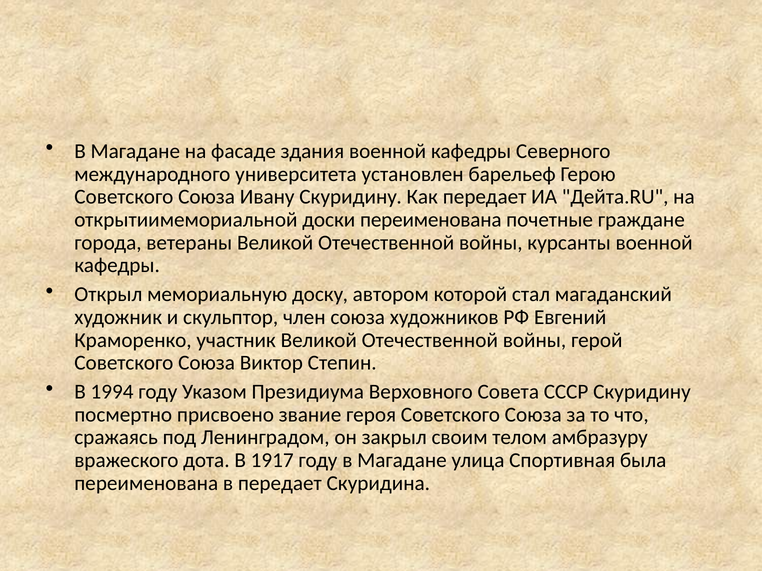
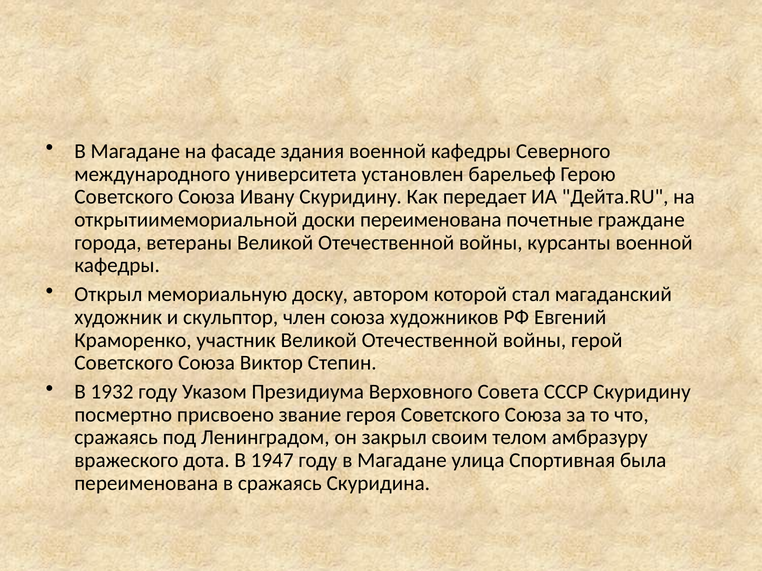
1994: 1994 -> 1932
1917: 1917 -> 1947
в передает: передает -> сражаясь
